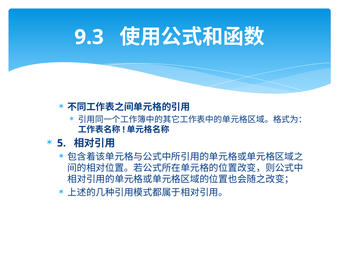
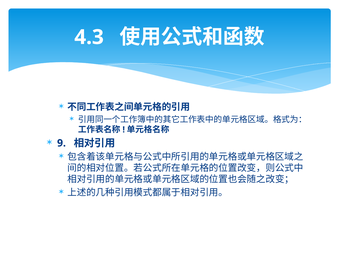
9.3: 9.3 -> 4.3
5: 5 -> 9
